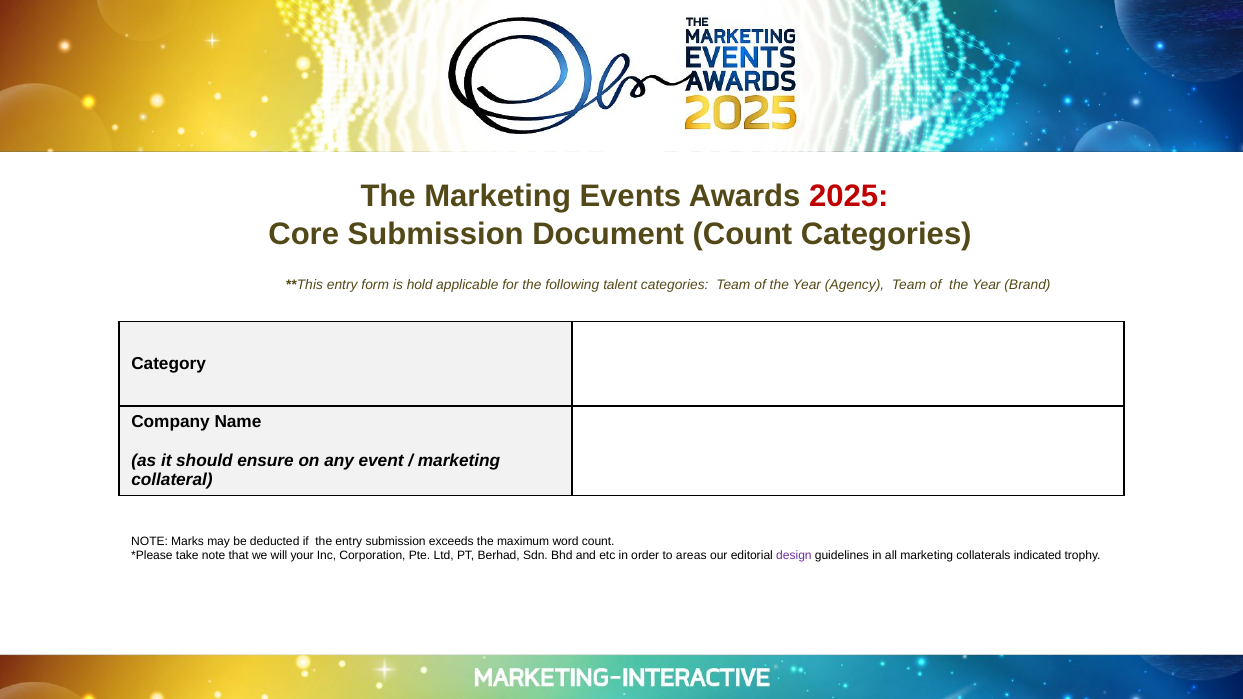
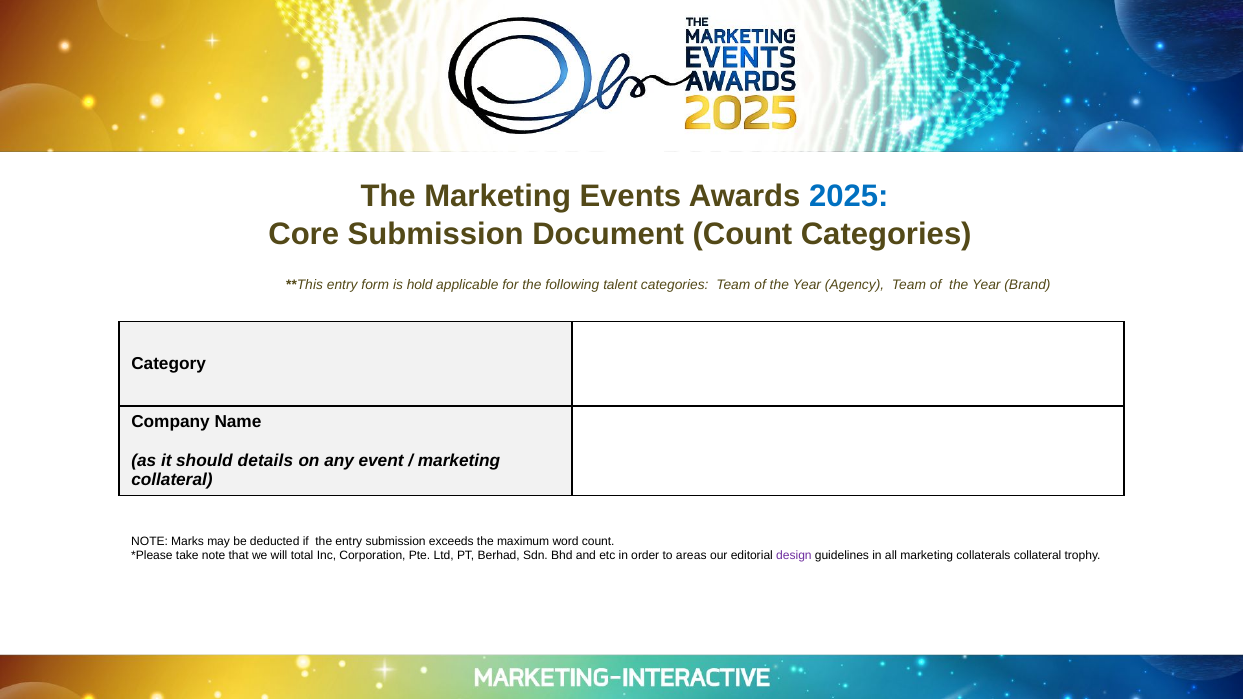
2025 colour: red -> blue
ensure: ensure -> details
your: your -> total
collaterals indicated: indicated -> collateral
